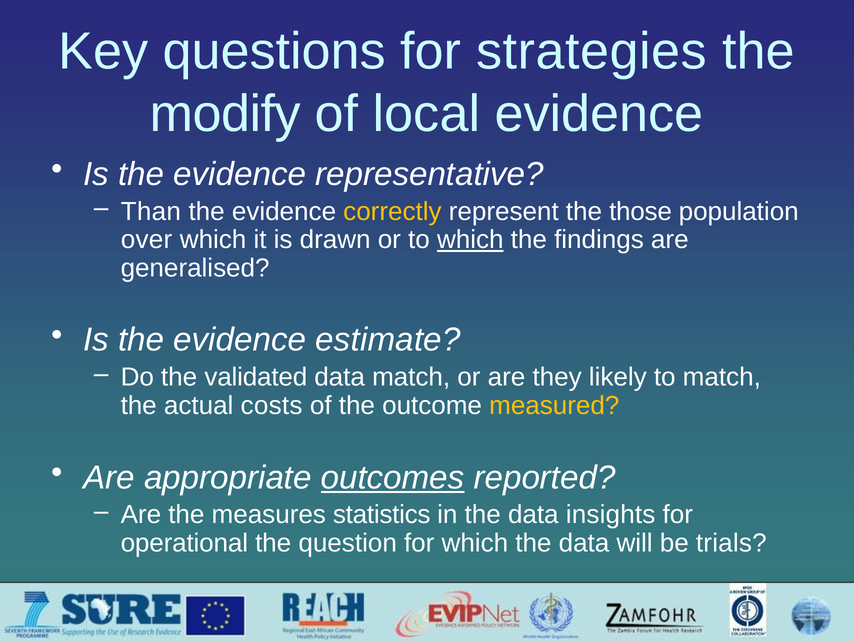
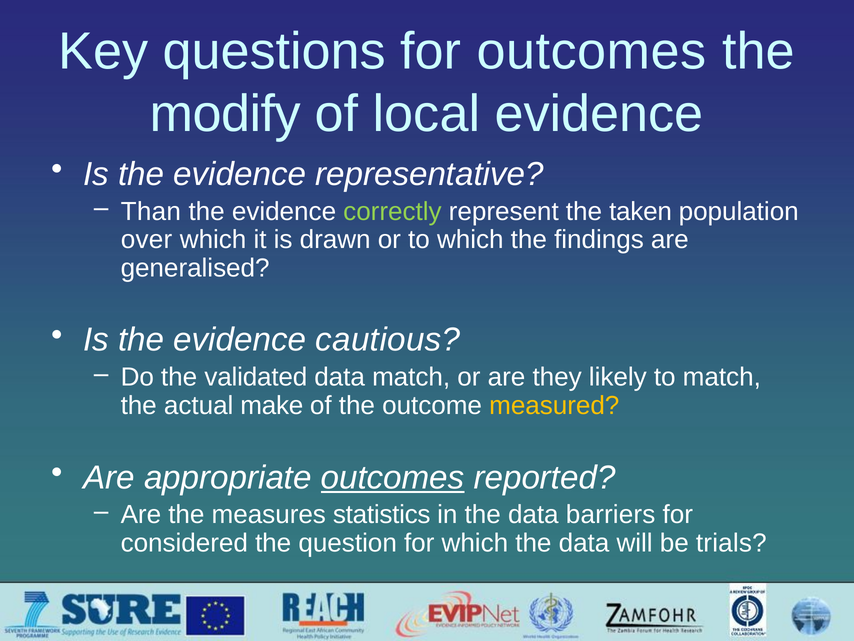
for strategies: strategies -> outcomes
correctly colour: yellow -> light green
those: those -> taken
which at (470, 240) underline: present -> none
estimate: estimate -> cautious
costs: costs -> make
insights: insights -> barriers
operational: operational -> considered
